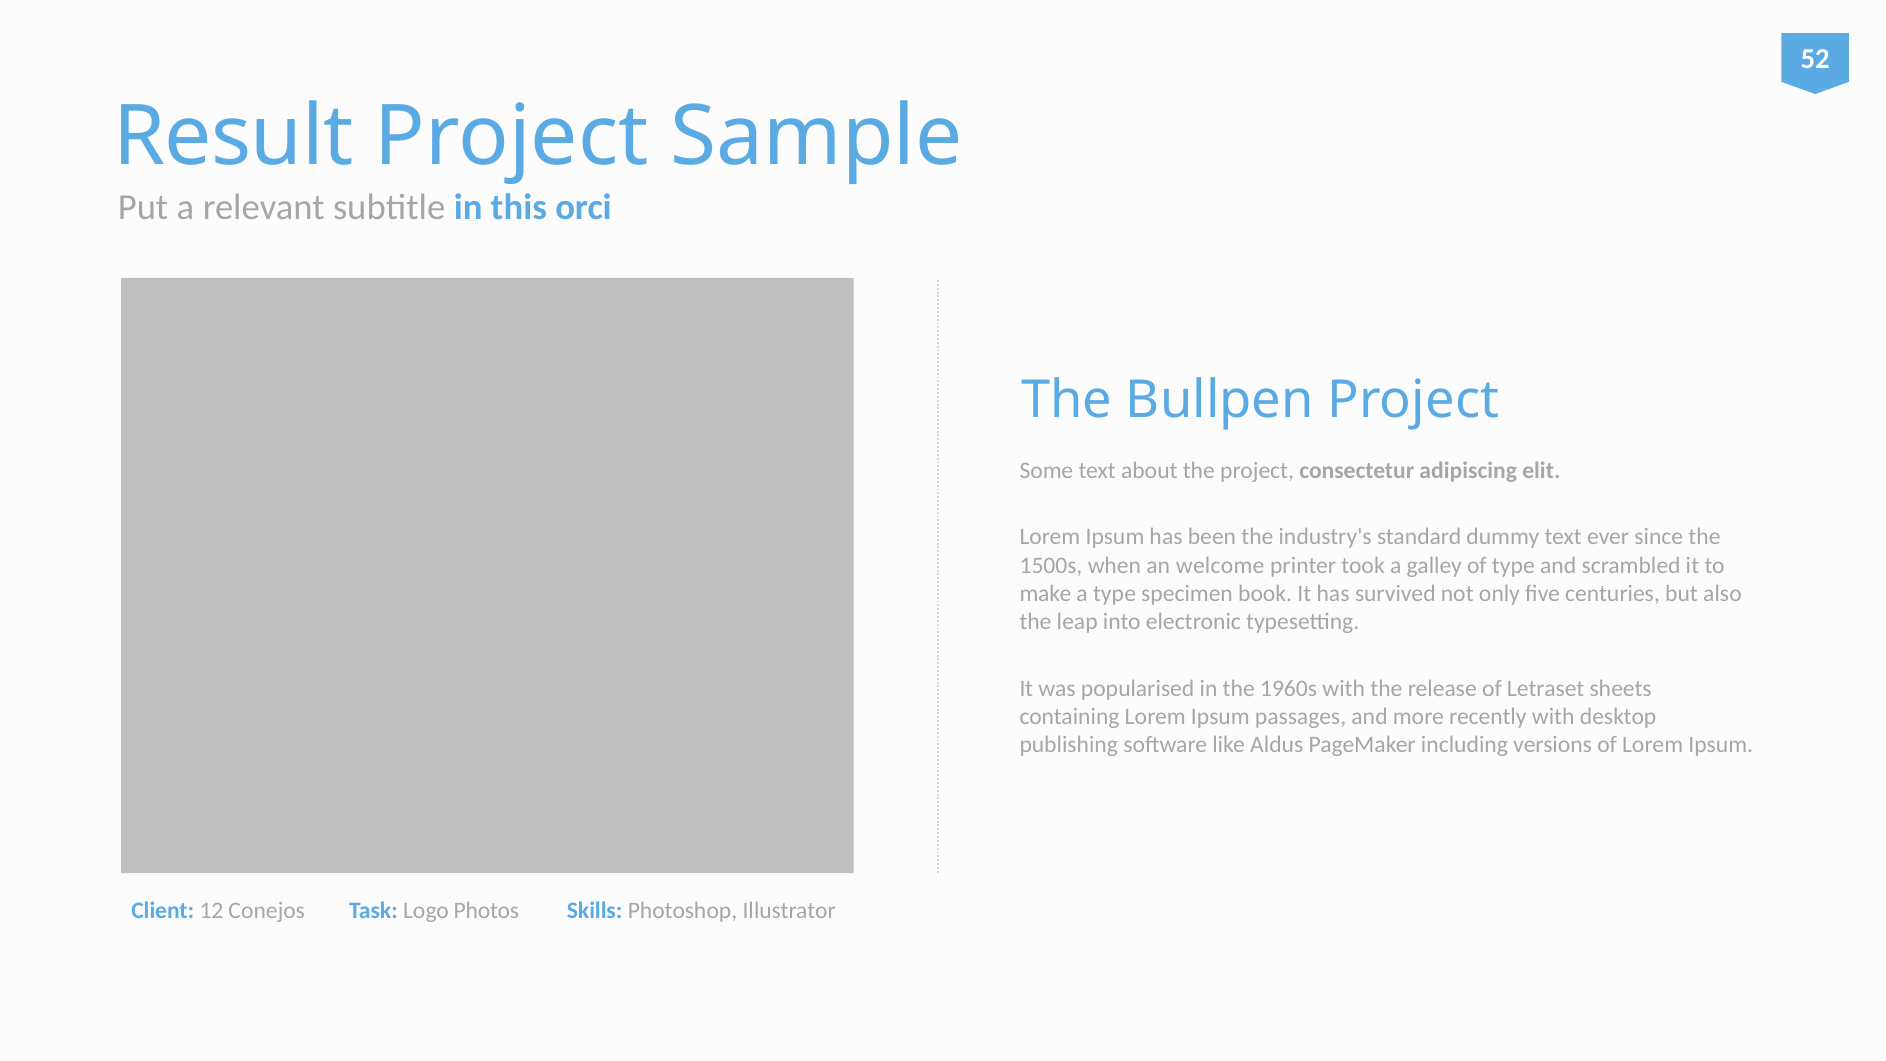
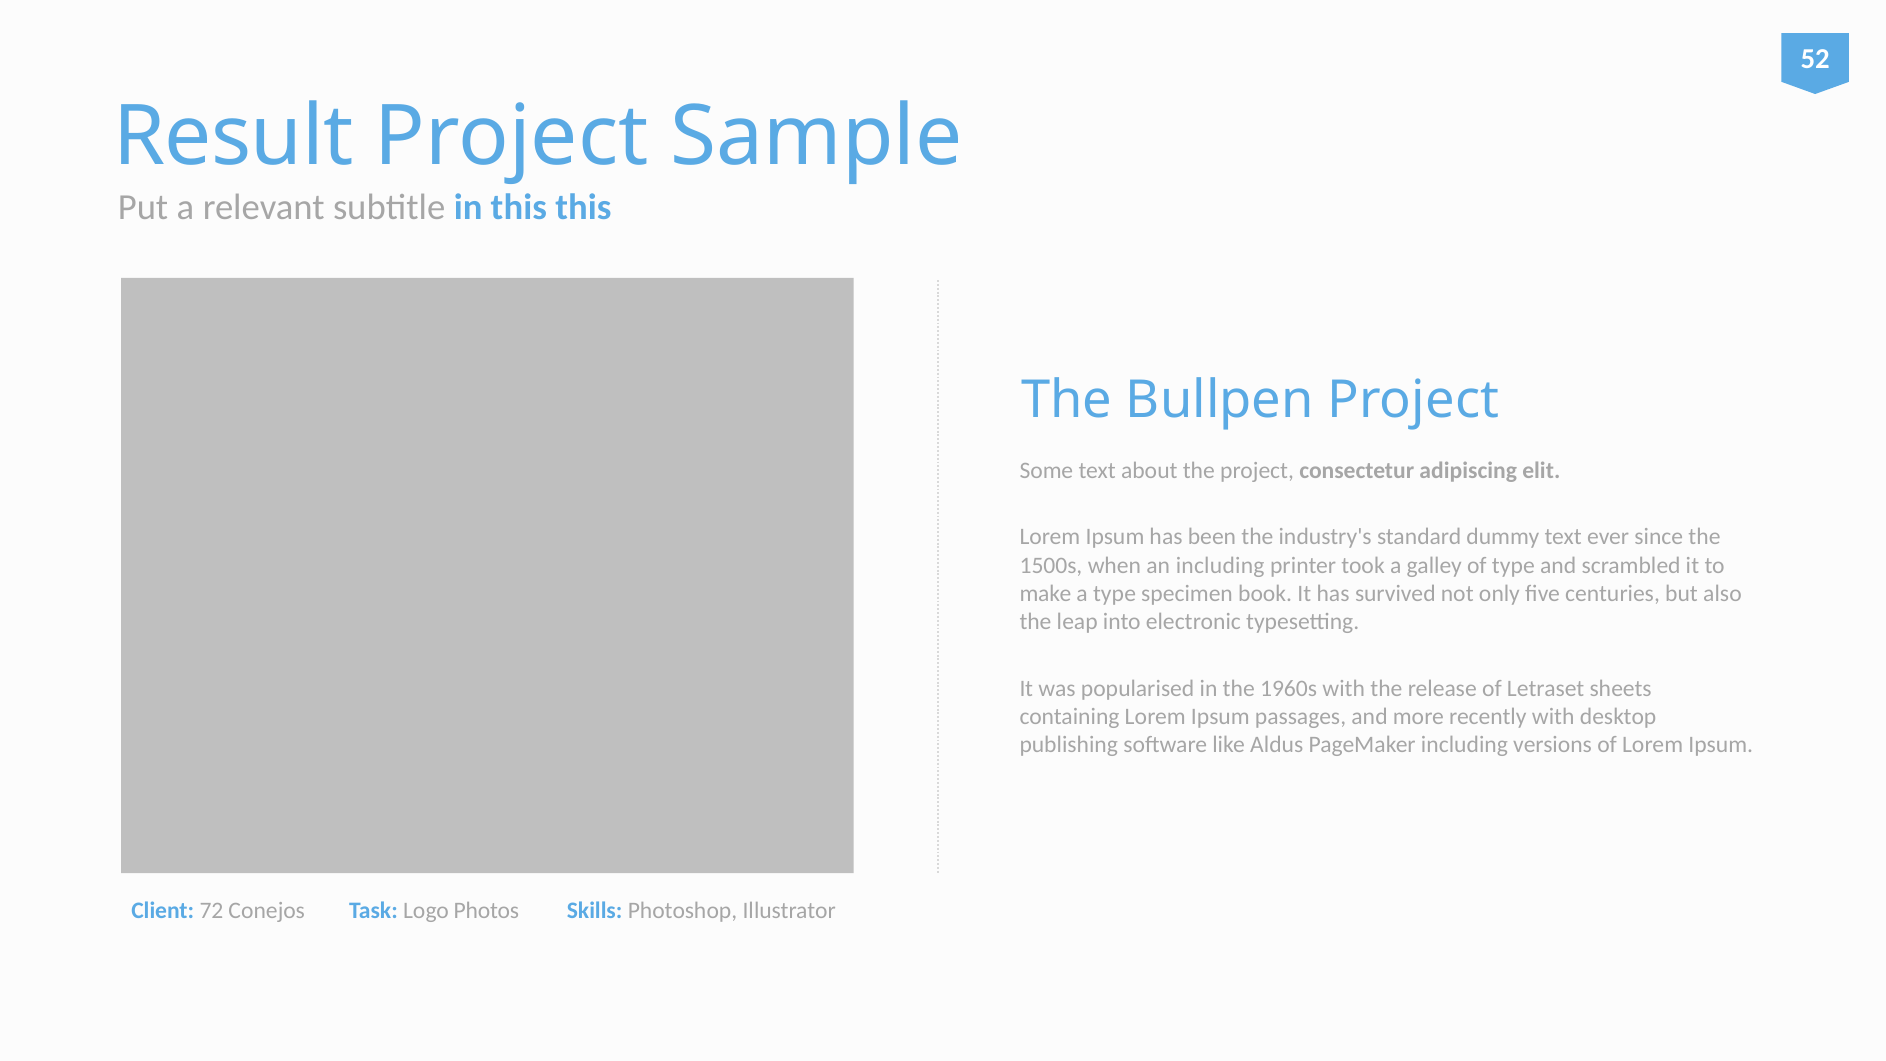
this orci: orci -> this
an welcome: welcome -> including
12: 12 -> 72
